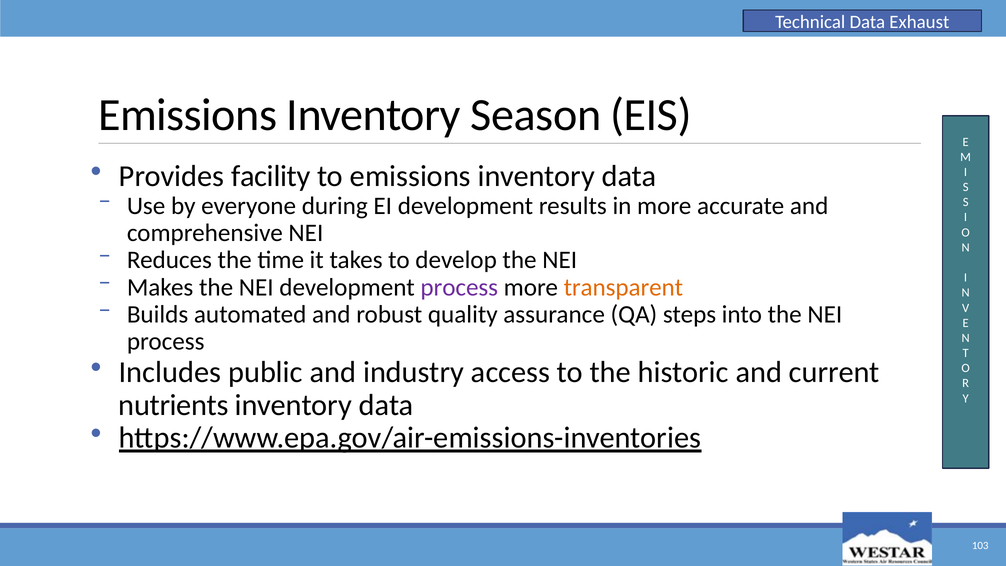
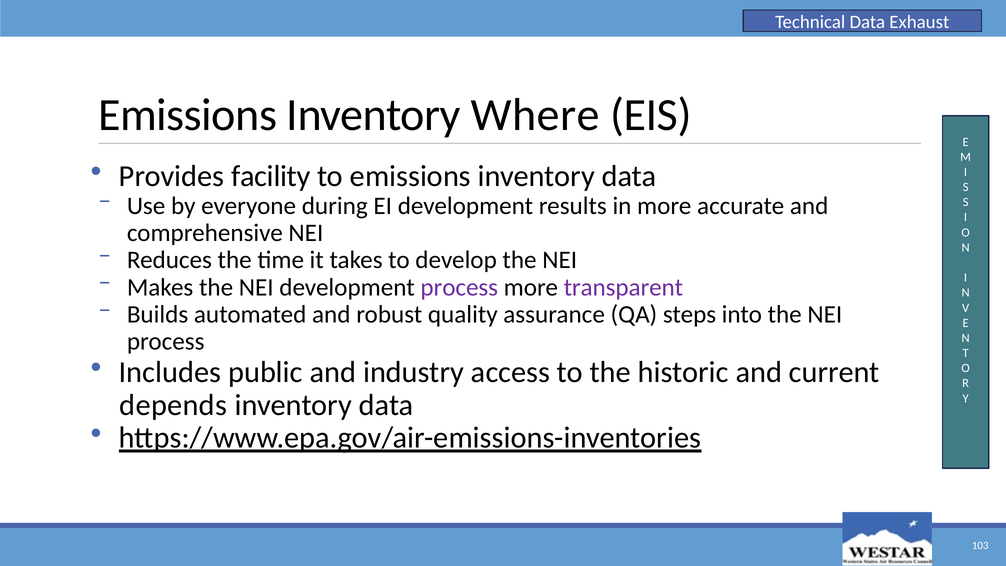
Season: Season -> Where
transparent colour: orange -> purple
nutrients: nutrients -> depends
